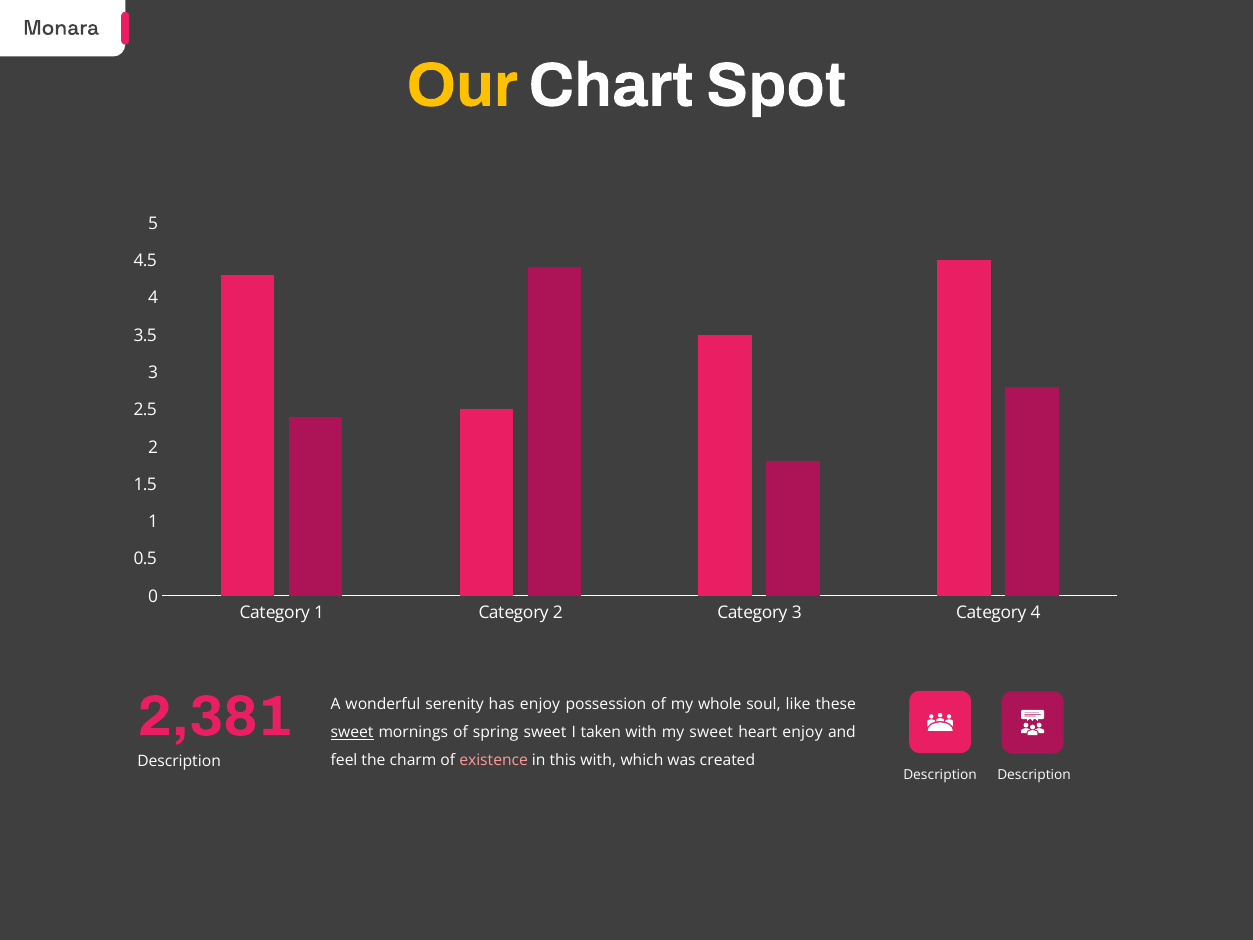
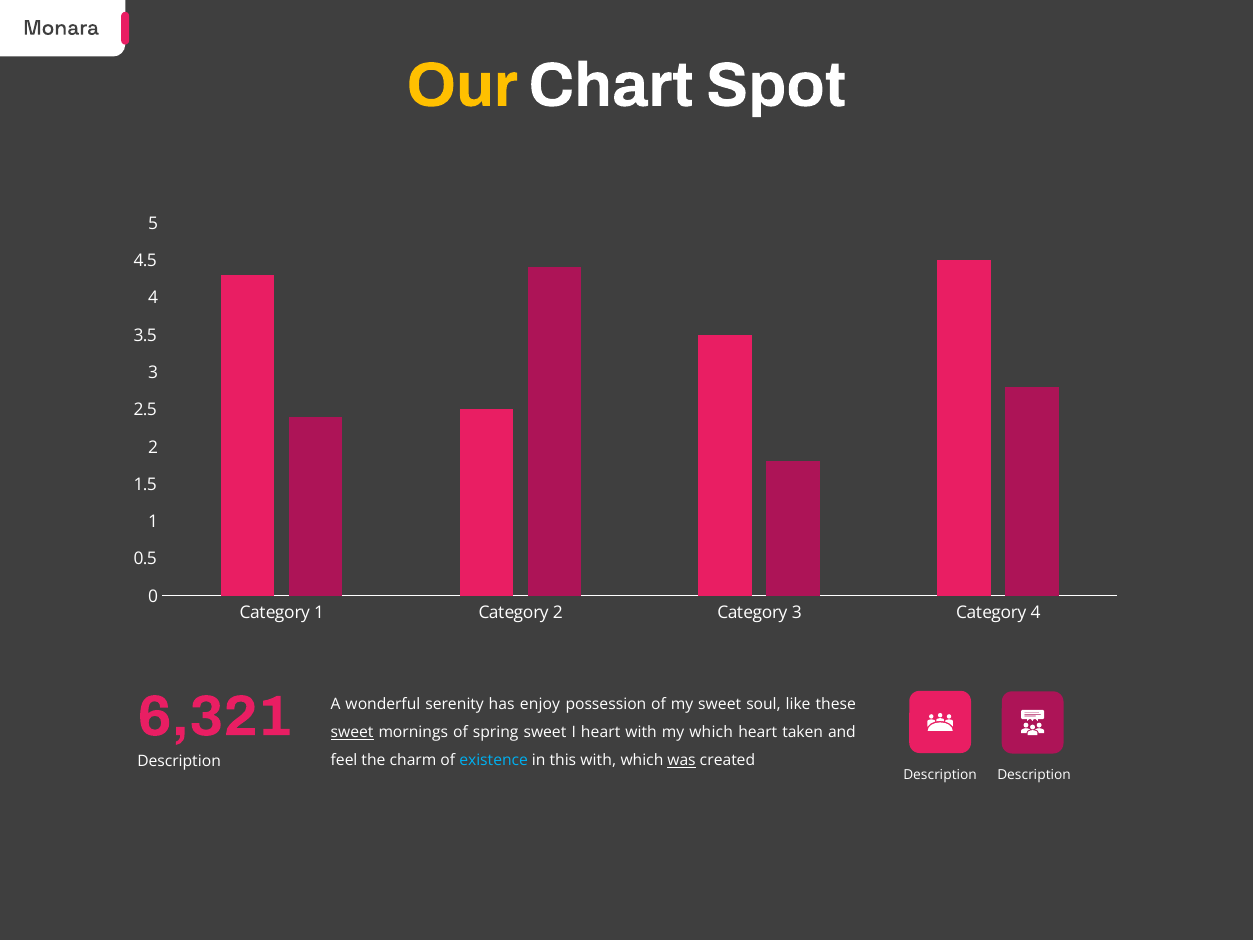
my whole: whole -> sweet
2,381: 2,381 -> 6,321
I taken: taken -> heart
my sweet: sweet -> which
heart enjoy: enjoy -> taken
existence colour: pink -> light blue
was underline: none -> present
